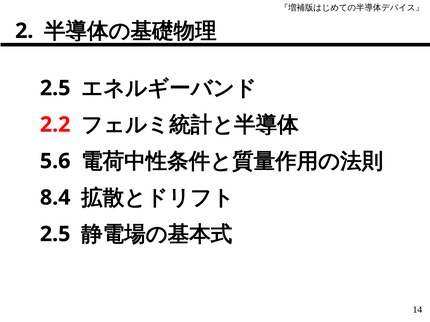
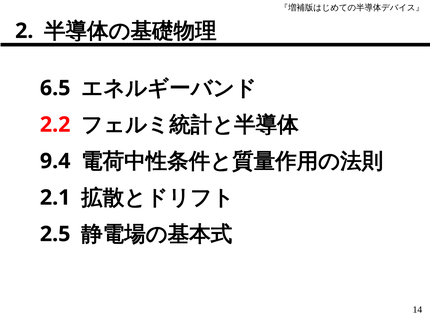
2.5 at (55, 88): 2.5 -> 6.5
5.6: 5.6 -> 9.4
8.4: 8.4 -> 2.1
